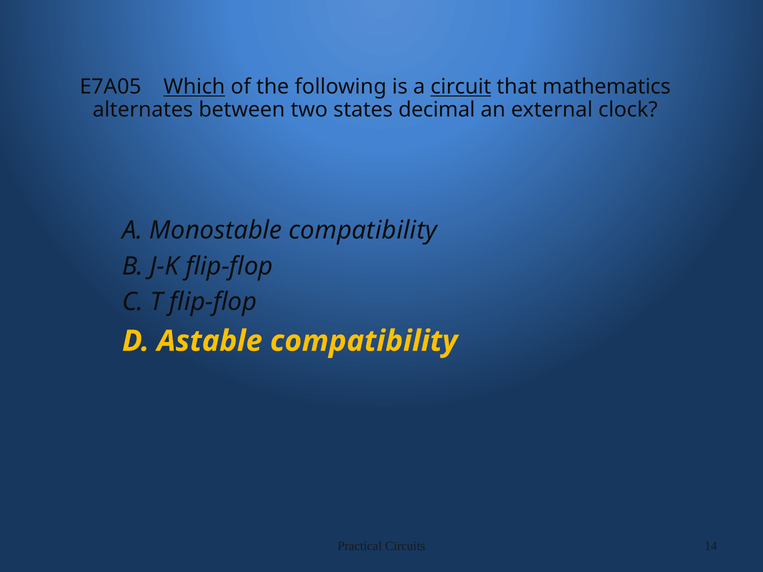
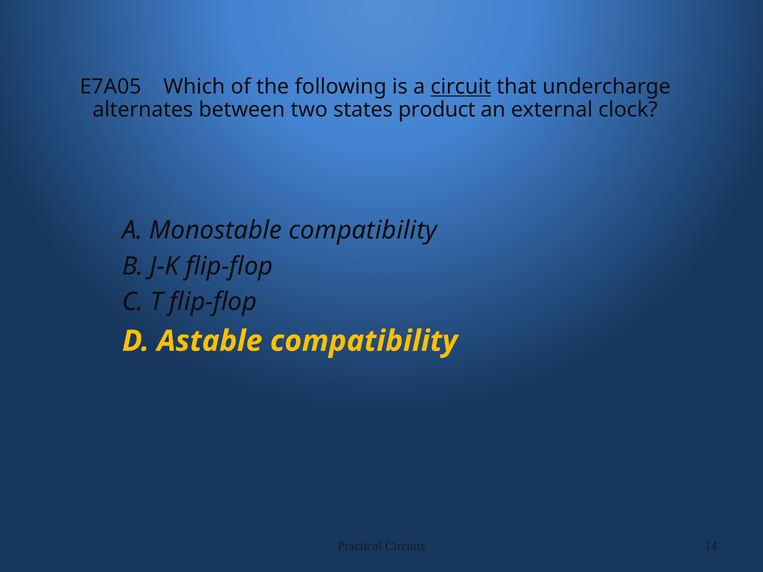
Which underline: present -> none
mathematics: mathematics -> undercharge
decimal: decimal -> product
